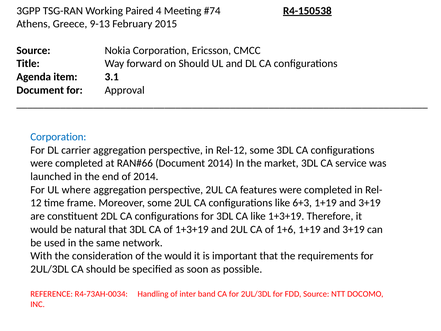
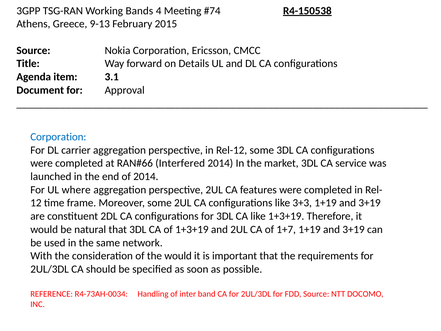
Paired: Paired -> Bands
on Should: Should -> Details
Document at (180, 163): Document -> Interfered
6+3: 6+3 -> 3+3
1+6: 1+6 -> 1+7
